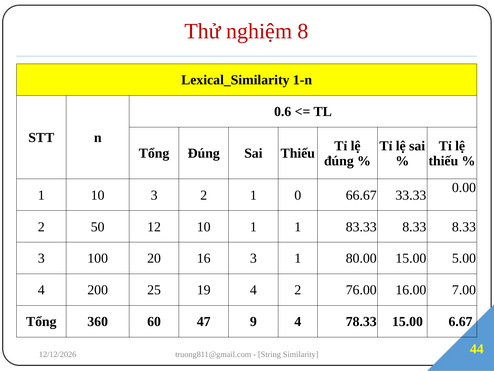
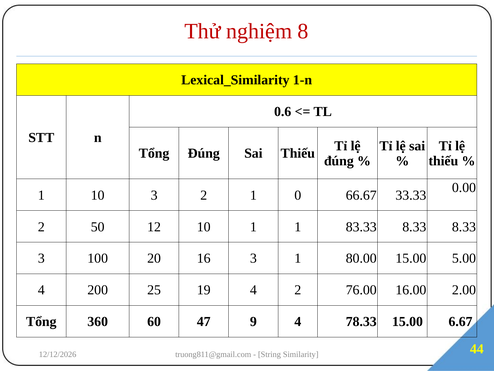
7.00: 7.00 -> 2.00
